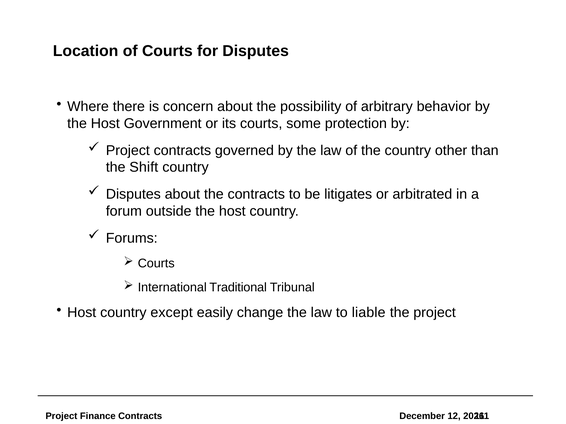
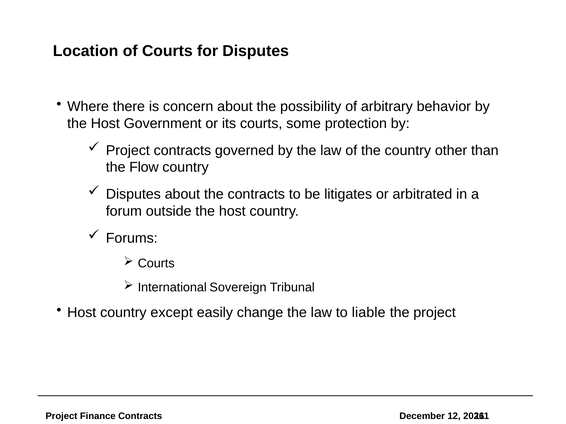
Shift: Shift -> Flow
Traditional: Traditional -> Sovereign
